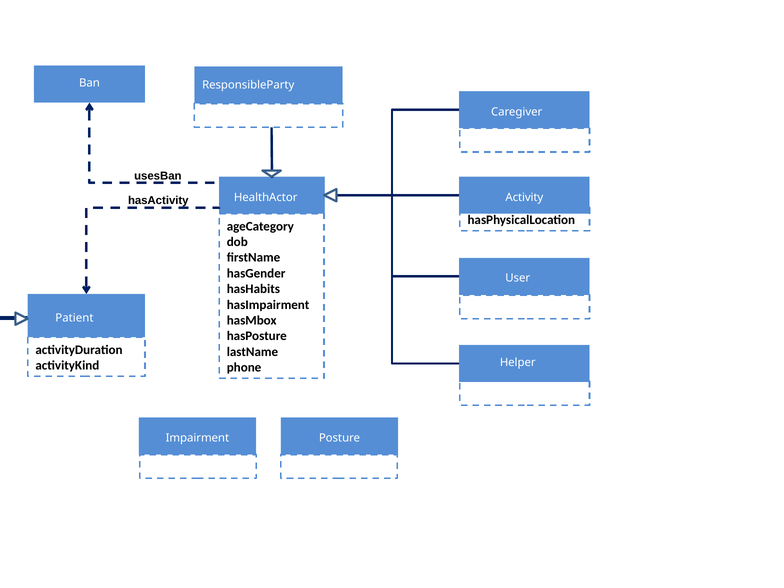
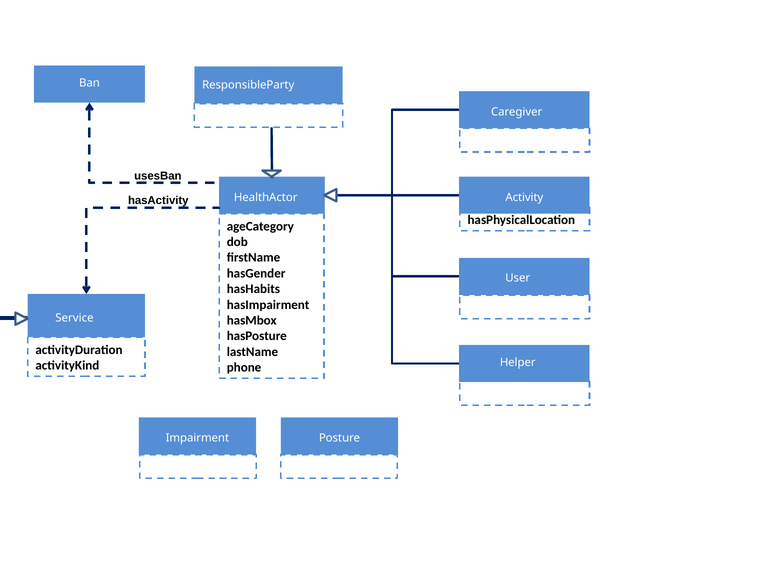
Patient: Patient -> Service
